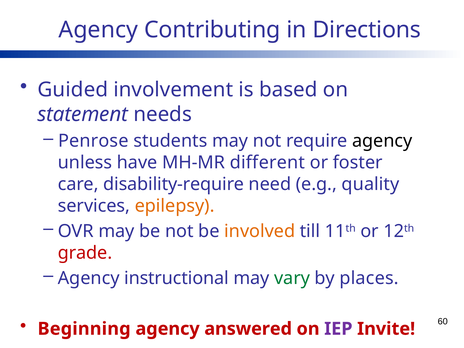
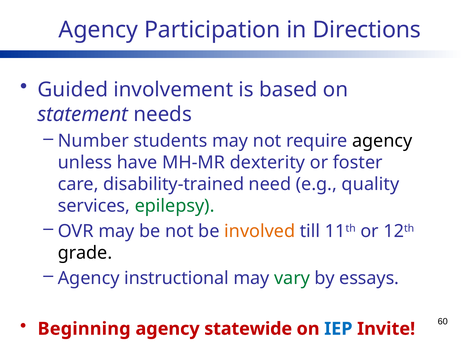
Contributing: Contributing -> Participation
Penrose: Penrose -> Number
different: different -> dexterity
disability-require: disability-require -> disability-trained
epilepsy colour: orange -> green
grade colour: red -> black
places: places -> essays
answered: answered -> statewide
IEP colour: purple -> blue
